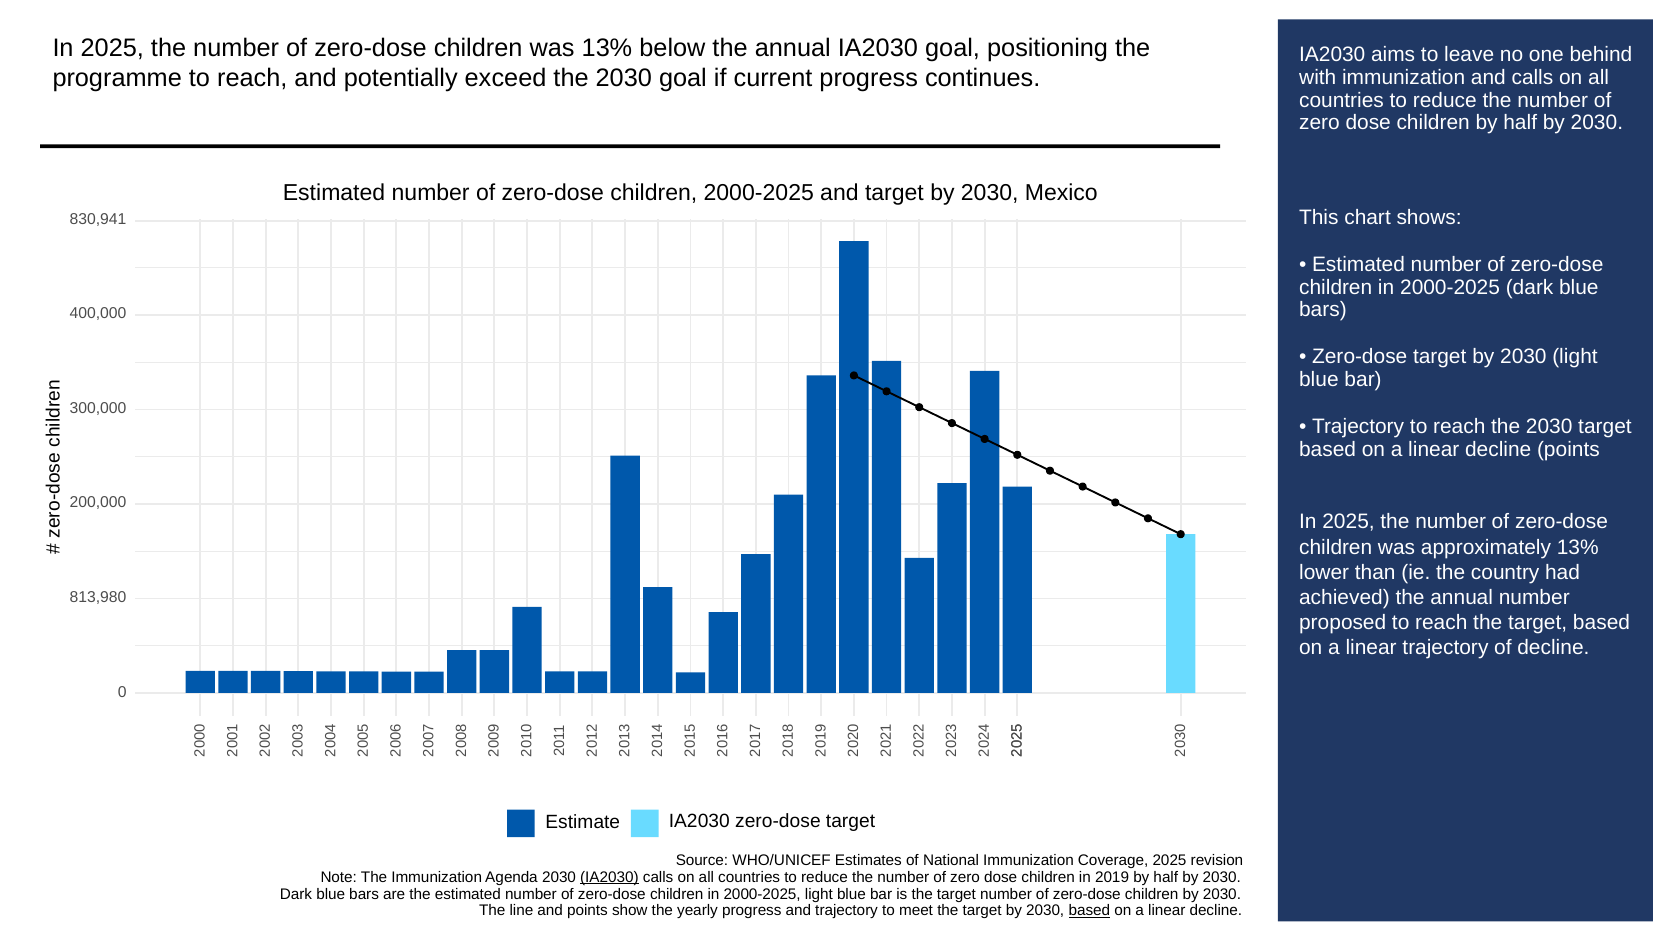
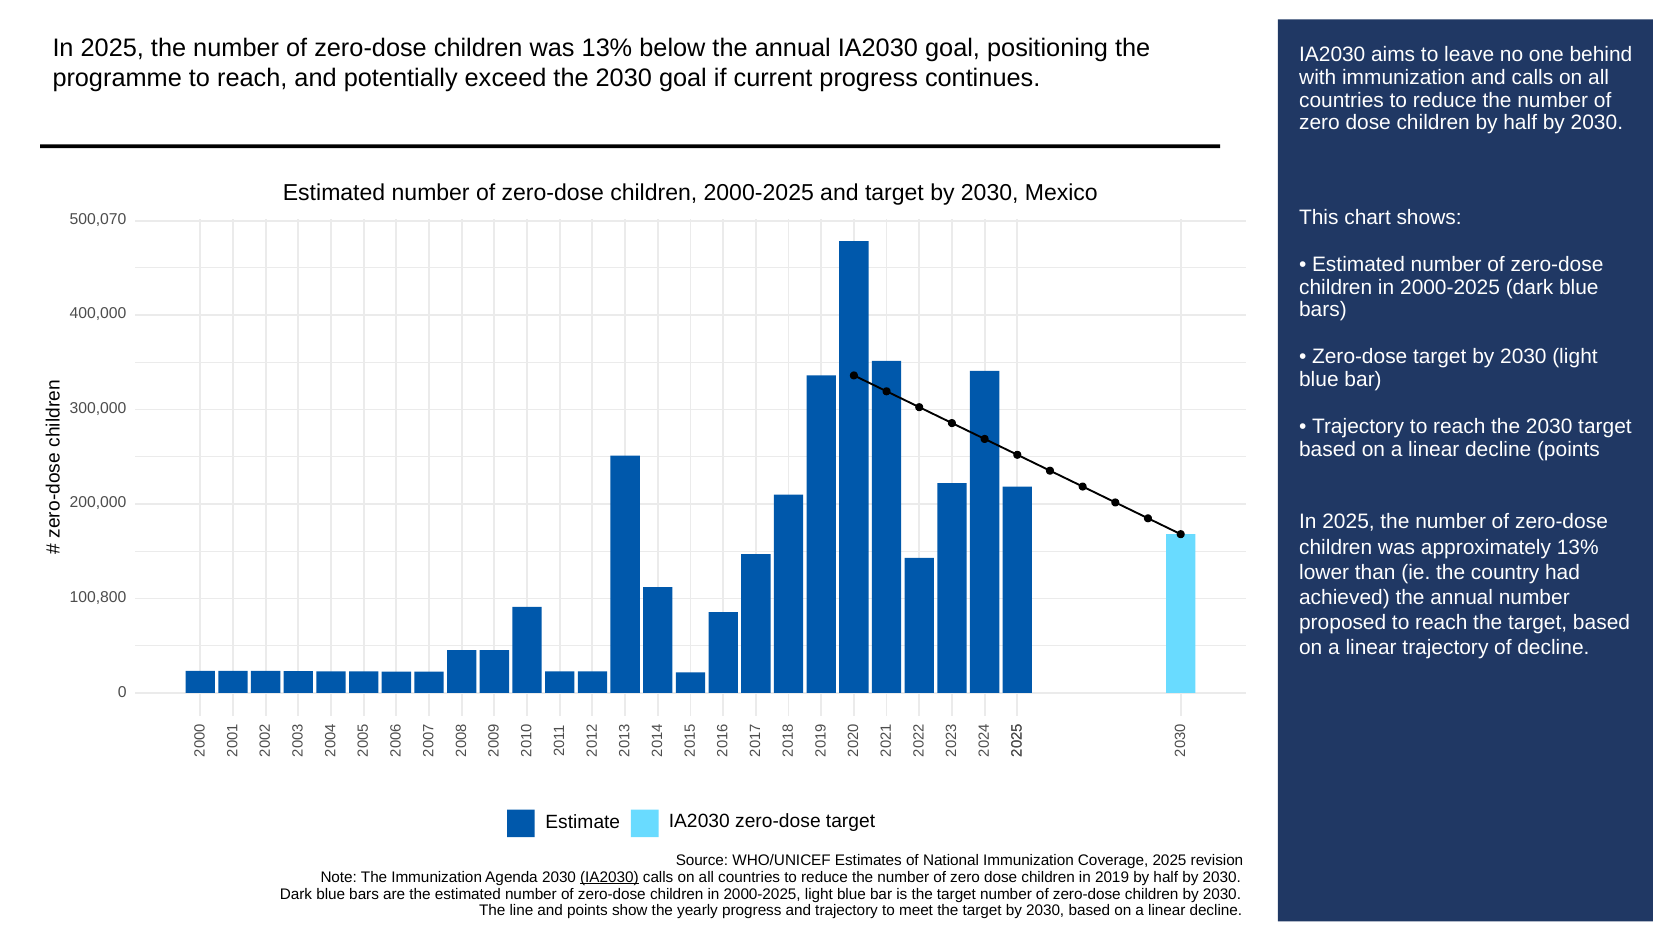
830,941: 830,941 -> 500,070
813,980: 813,980 -> 100,800
based at (1089, 911) underline: present -> none
